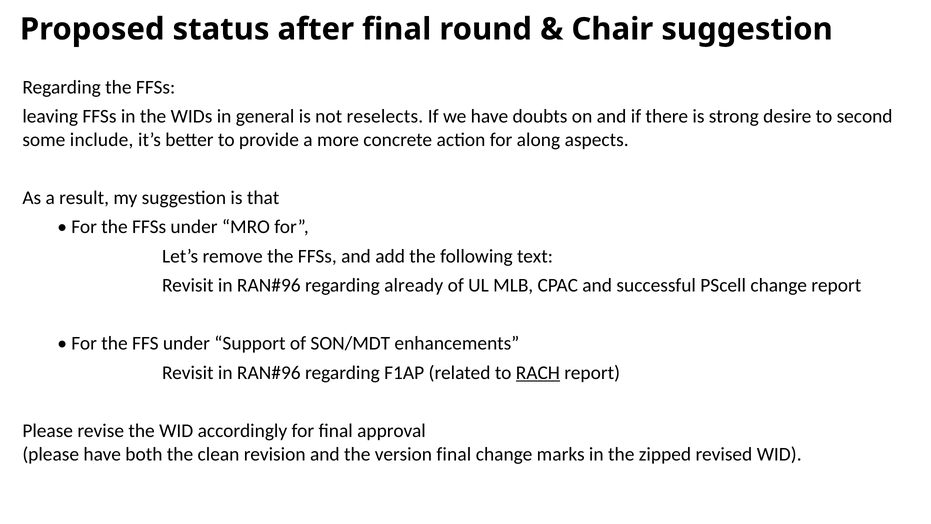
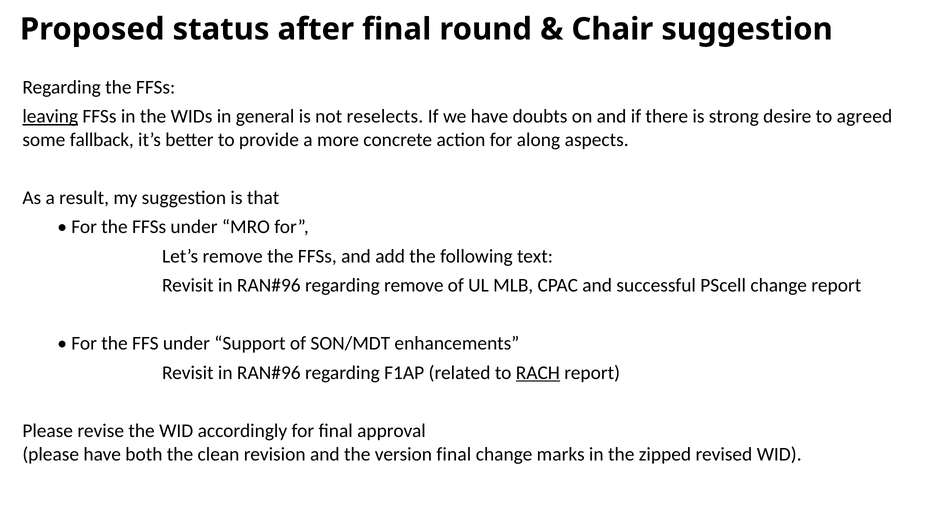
leaving underline: none -> present
second: second -> agreed
include: include -> fallback
regarding already: already -> remove
